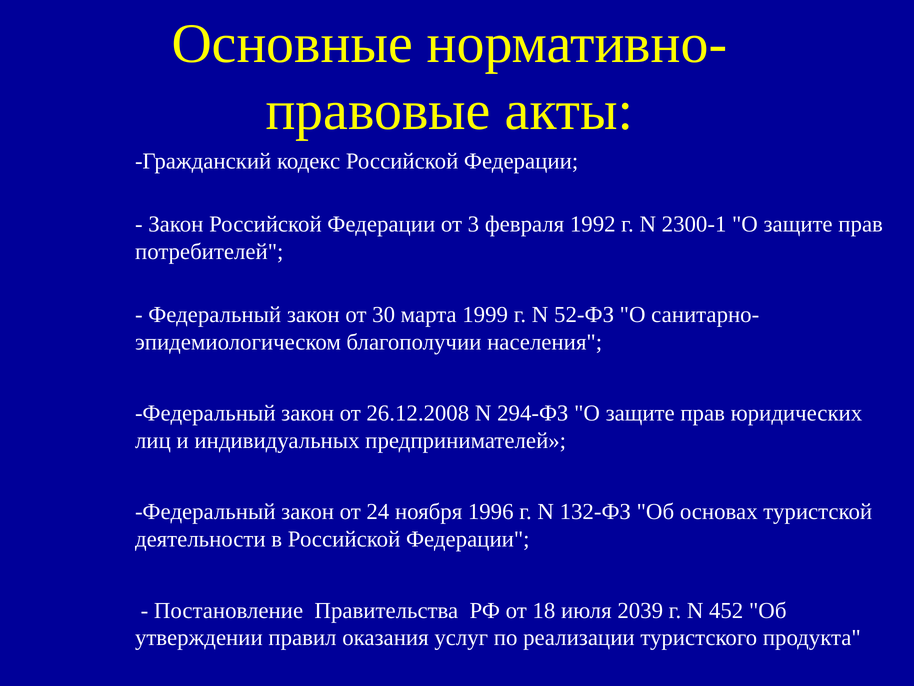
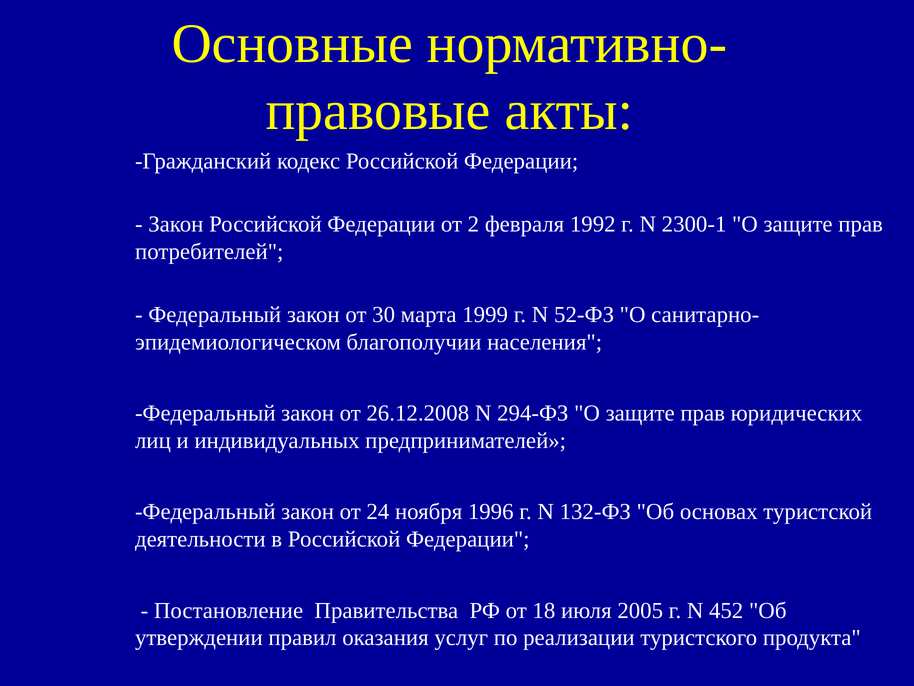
3: 3 -> 2
2039: 2039 -> 2005
